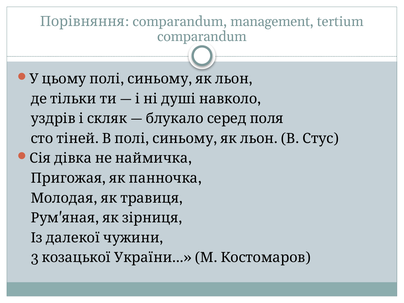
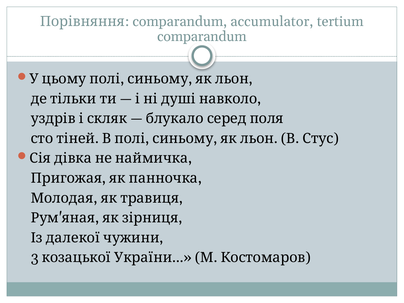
management: management -> accumulator
